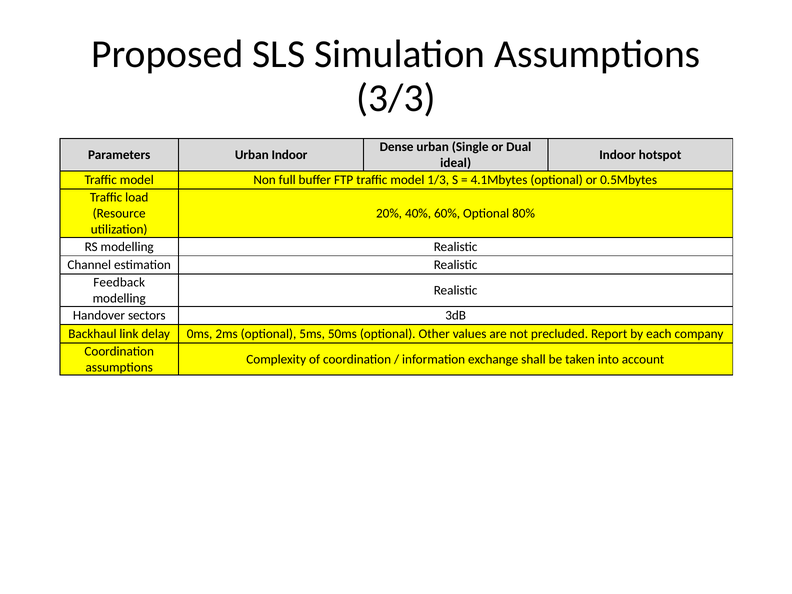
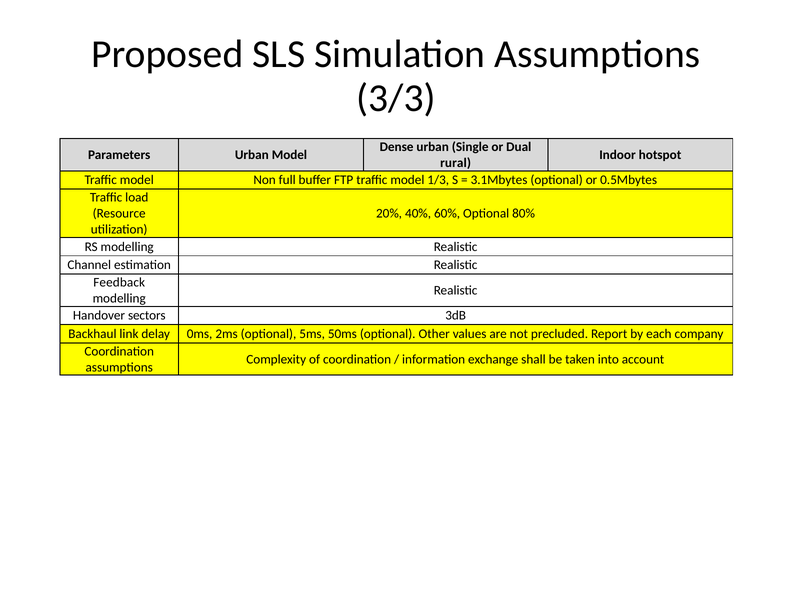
Urban Indoor: Indoor -> Model
ideal: ideal -> rural
4.1Mbytes: 4.1Mbytes -> 3.1Mbytes
